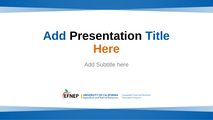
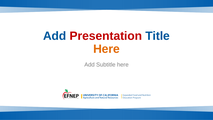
Presentation colour: black -> red
